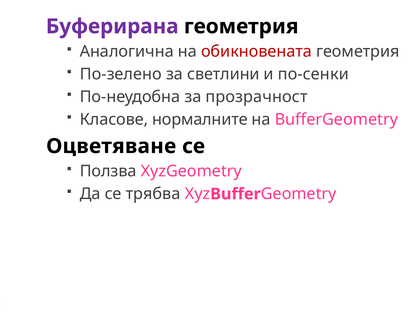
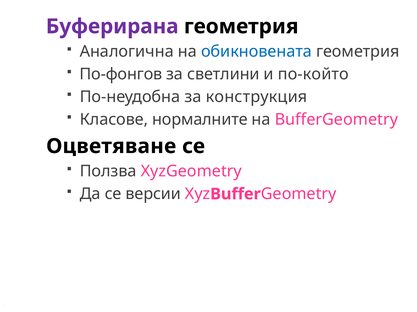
обикновената colour: red -> blue
По-зелено: По-зелено -> По-фонгов
по-сенки: по-сенки -> по-който
прозрачност: прозрачност -> конструкция
трябва: трябва -> версии
